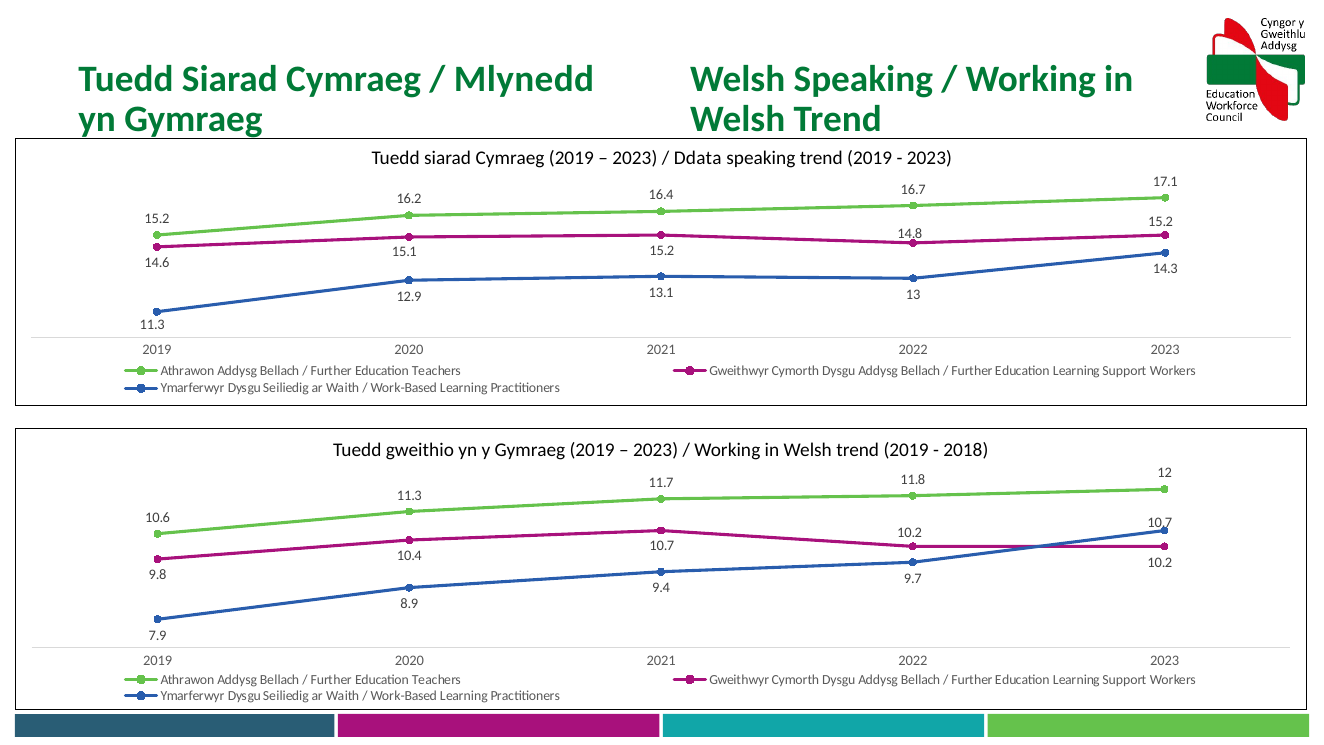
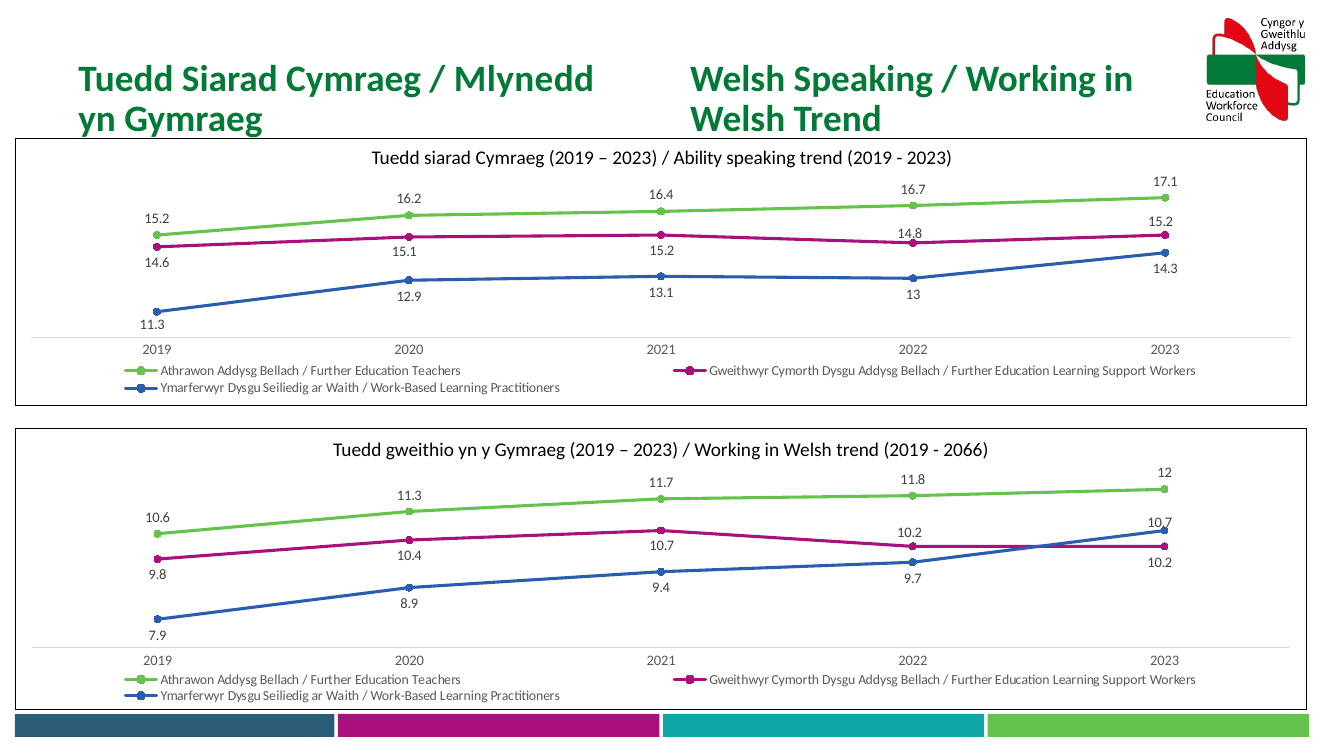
Ddata: Ddata -> Ability
2018: 2018 -> 2066
